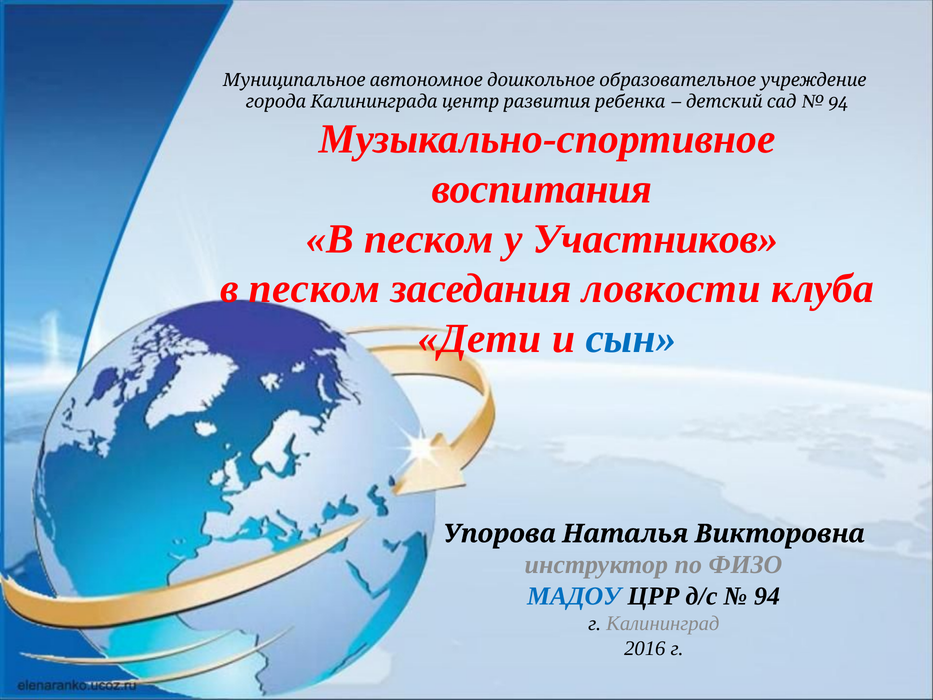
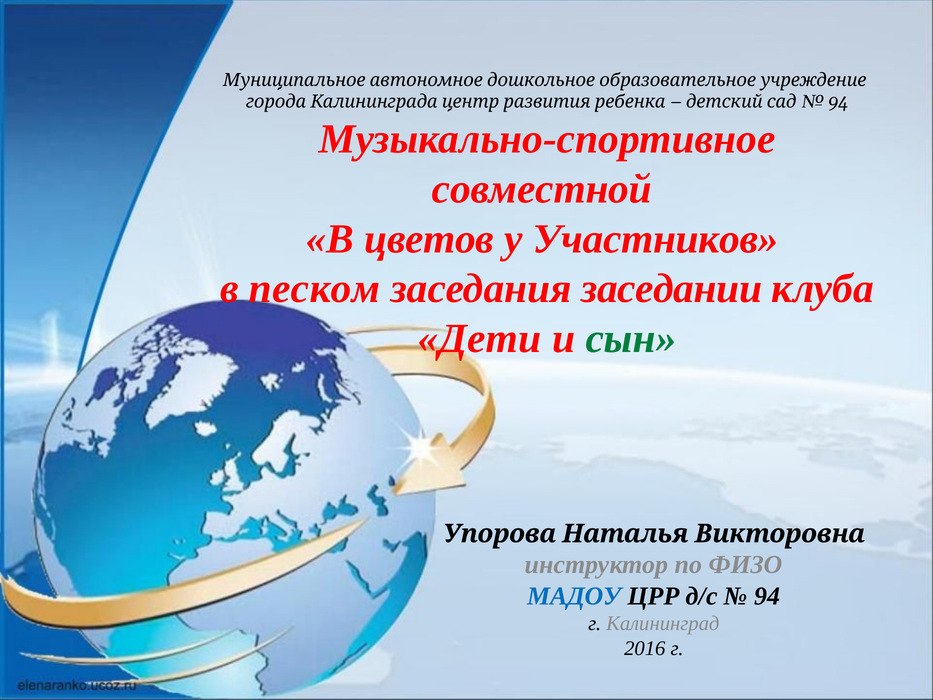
воспитания: воспитания -> совместной
песком at (429, 239): песком -> цветов
ловкости: ловкости -> заседании
сын colour: blue -> green
